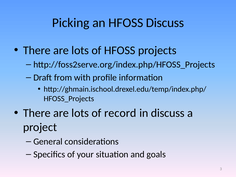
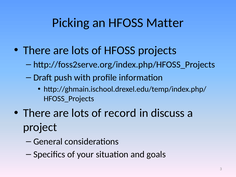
HFOSS Discuss: Discuss -> Matter
from: from -> push
